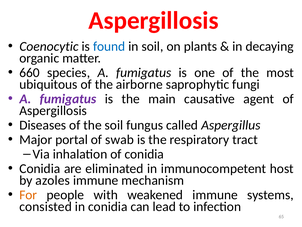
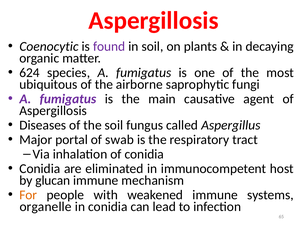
found colour: blue -> purple
660: 660 -> 624
azoles: azoles -> glucan
consisted: consisted -> organelle
